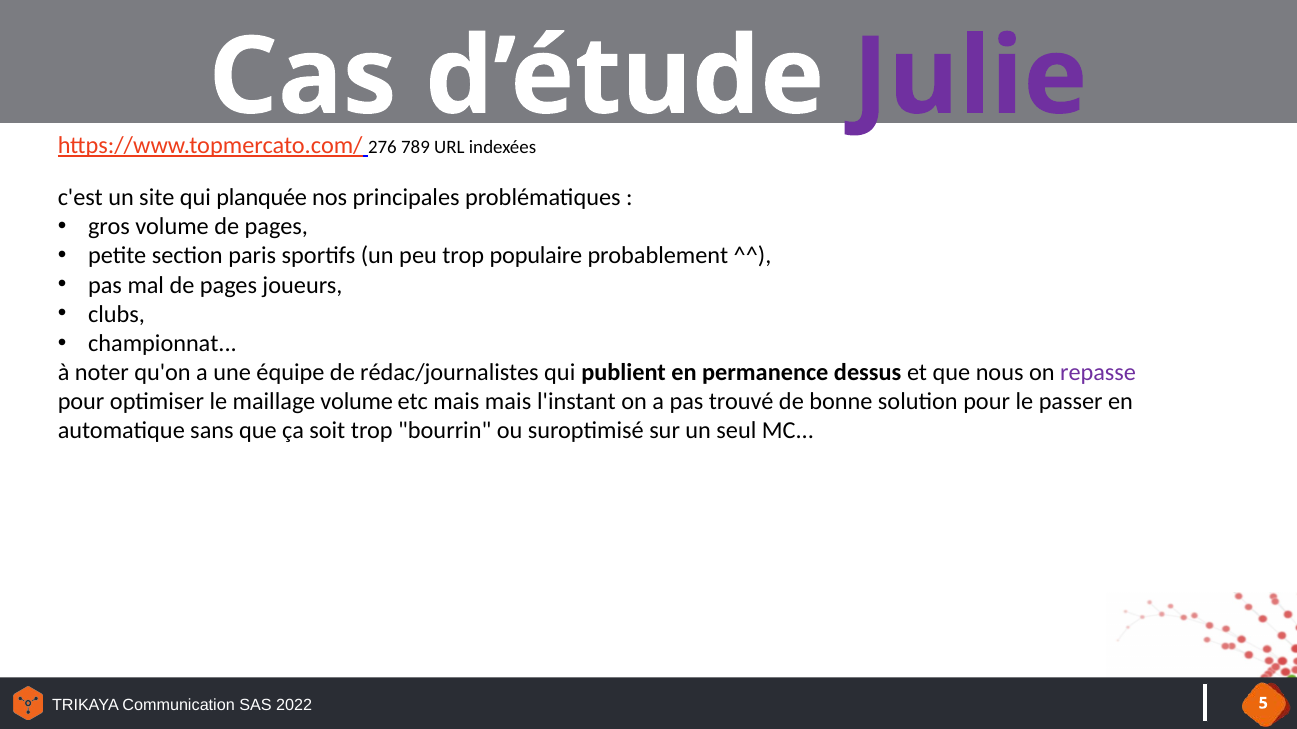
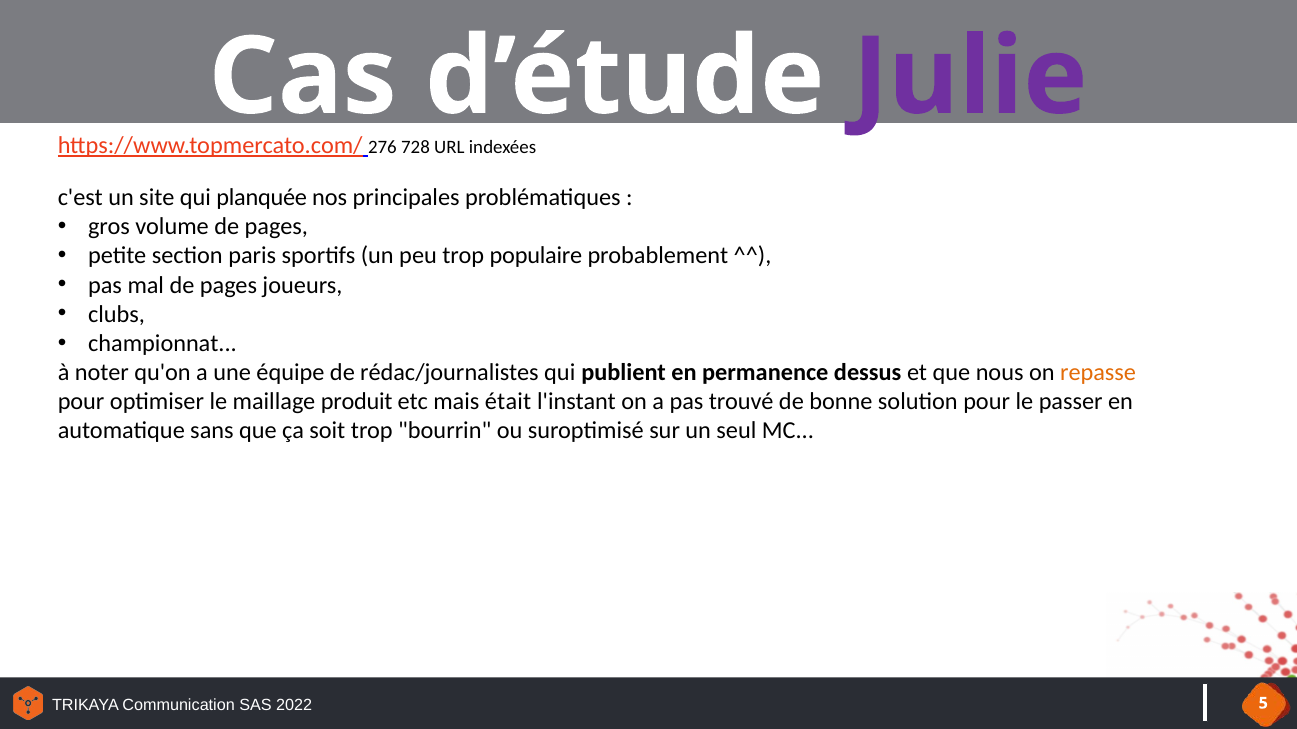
789: 789 -> 728
repasse colour: purple -> orange
maillage volume: volume -> produit
mais mais: mais -> était
